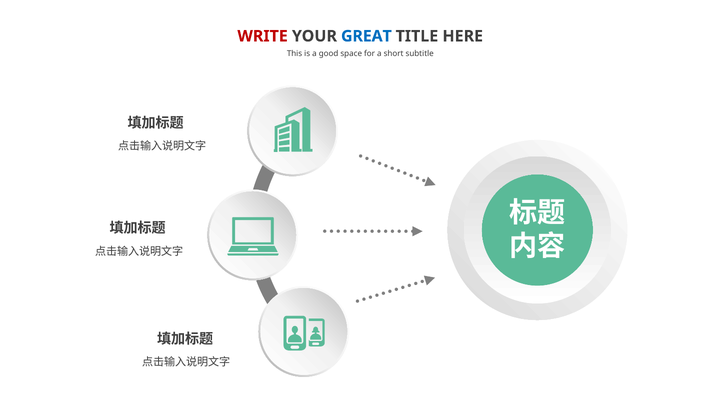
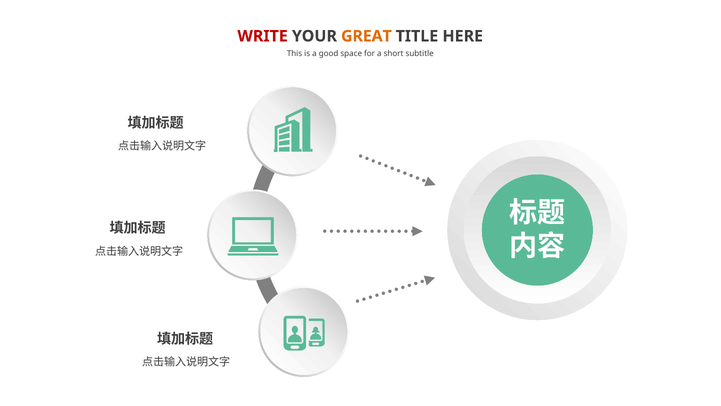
GREAT colour: blue -> orange
